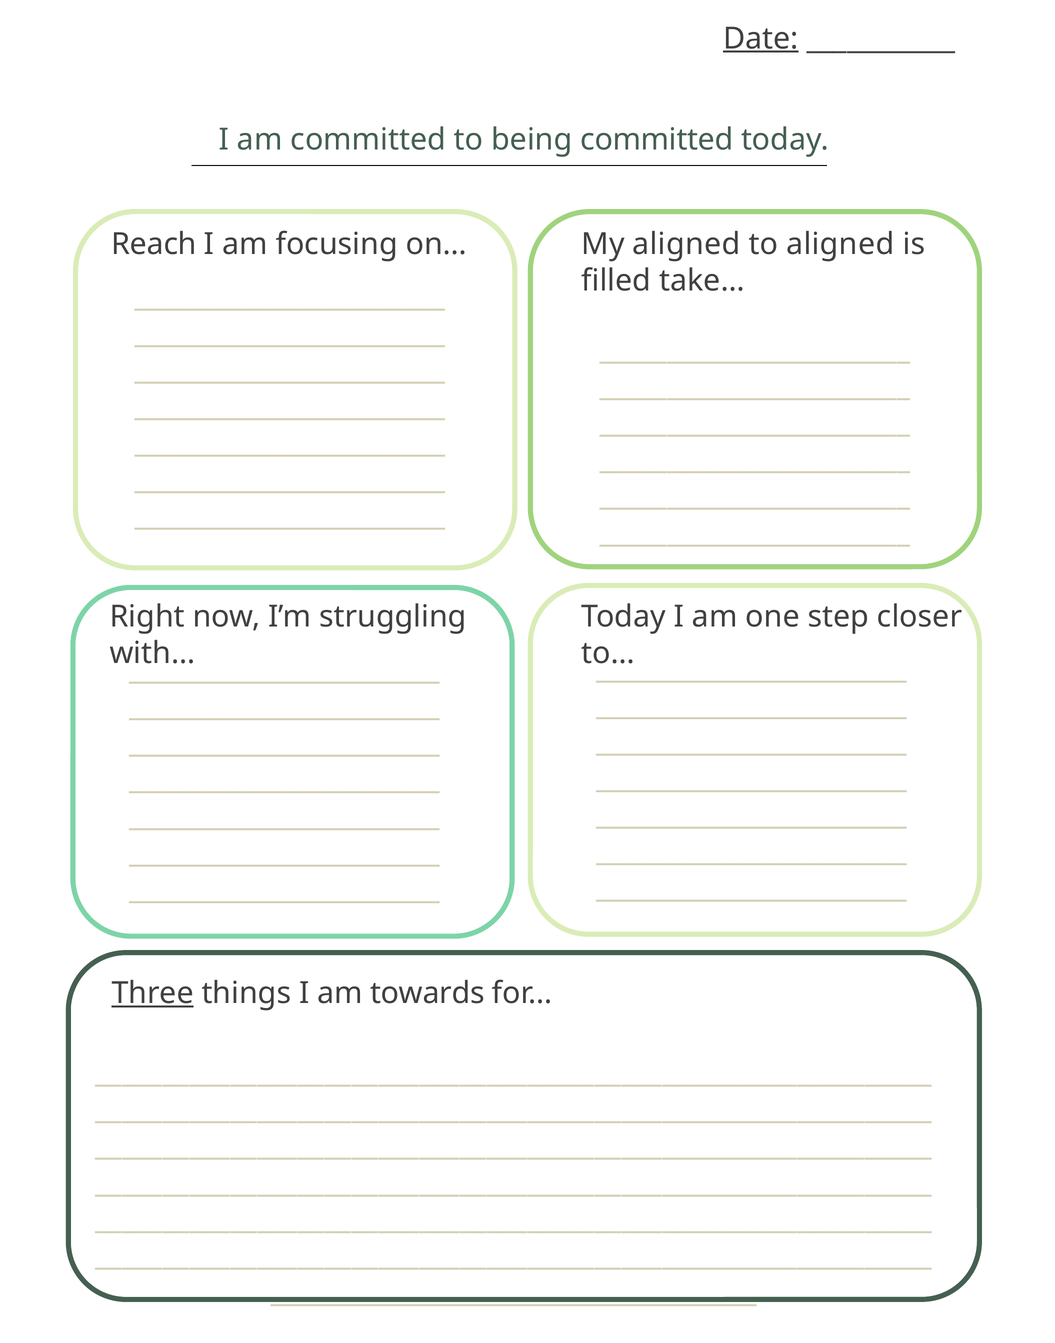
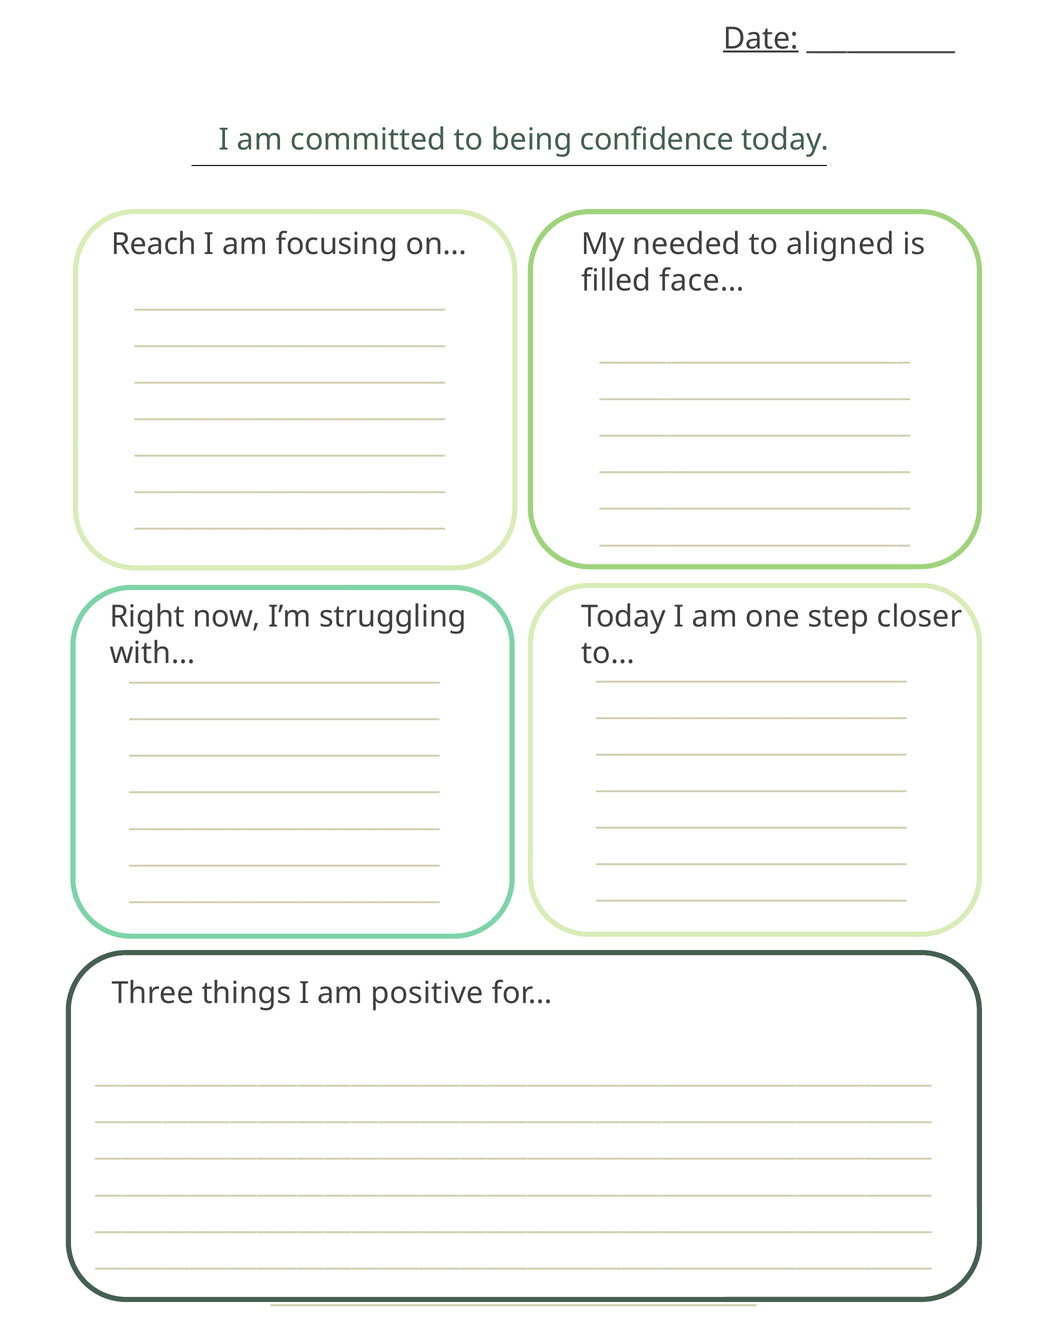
being committed: committed -> confidence
My aligned: aligned -> needed
take…: take… -> face…
Three underline: present -> none
towards: towards -> positive
